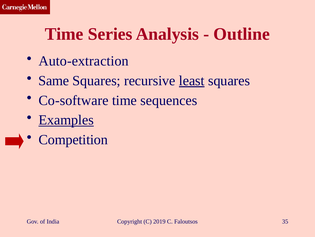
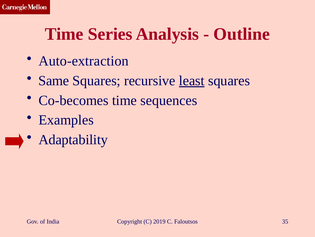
Co-software: Co-software -> Co-becomes
Examples underline: present -> none
Competition: Competition -> Adaptability
